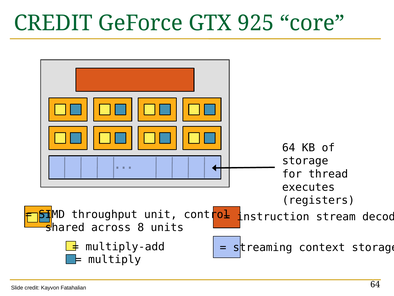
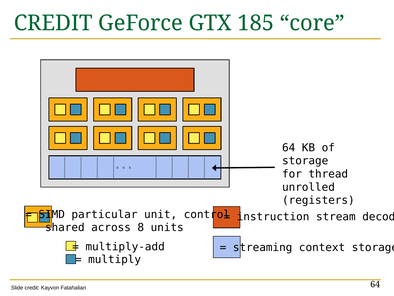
925: 925 -> 185
executes: executes -> unrolled
throughput: throughput -> particular
